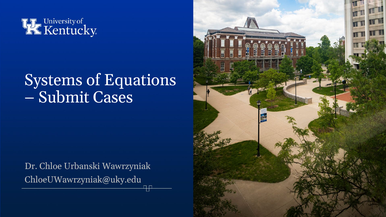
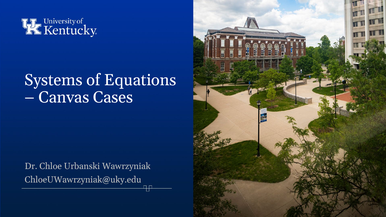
Submit: Submit -> Canvas
